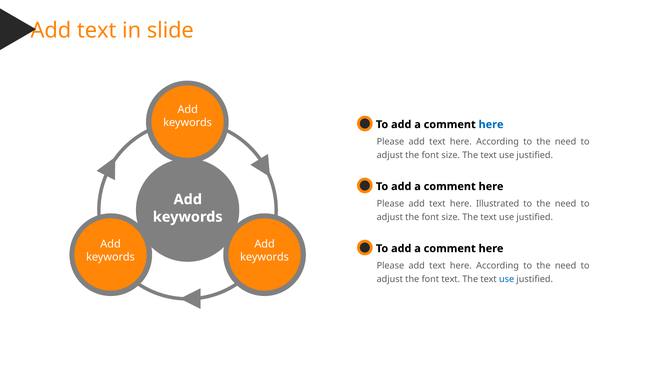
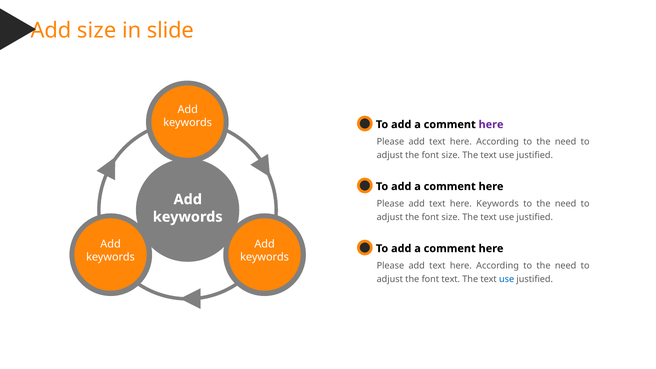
text at (97, 31): text -> size
here at (491, 125) colour: blue -> purple
here Illustrated: Illustrated -> Keywords
